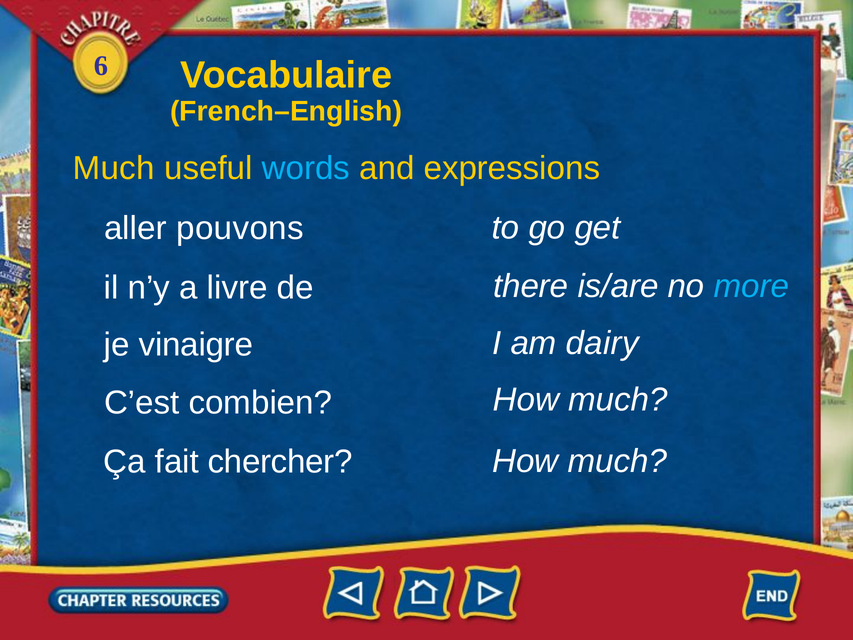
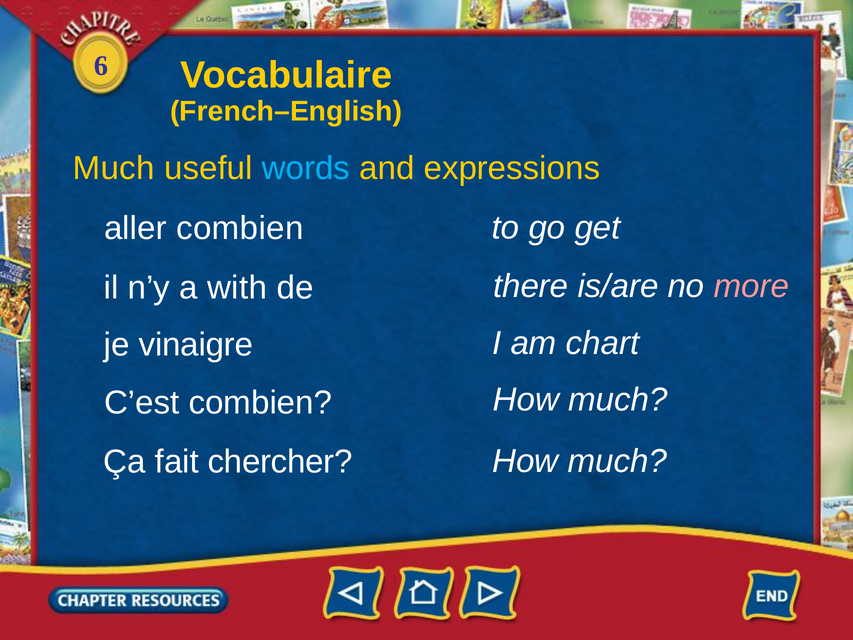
aller pouvons: pouvons -> combien
more colour: light blue -> pink
livre: livre -> with
dairy: dairy -> chart
